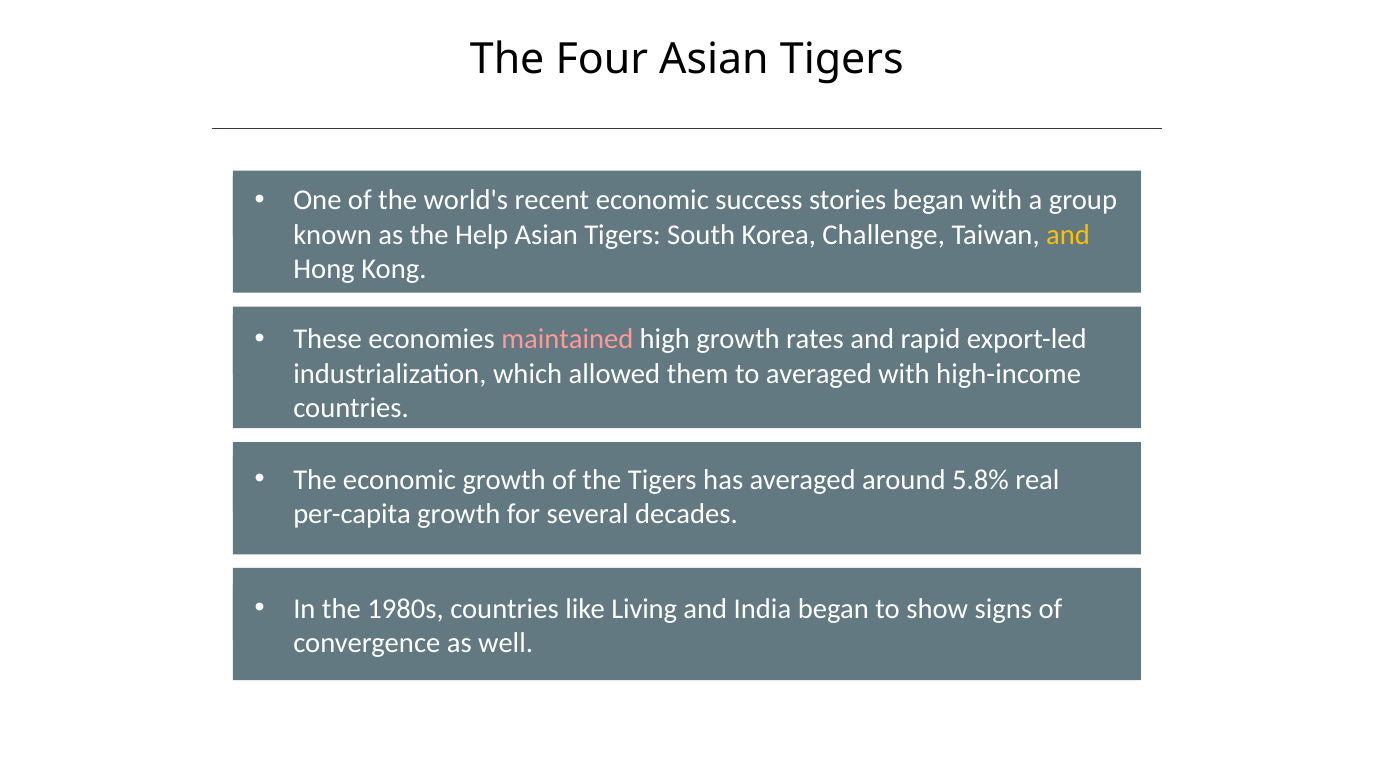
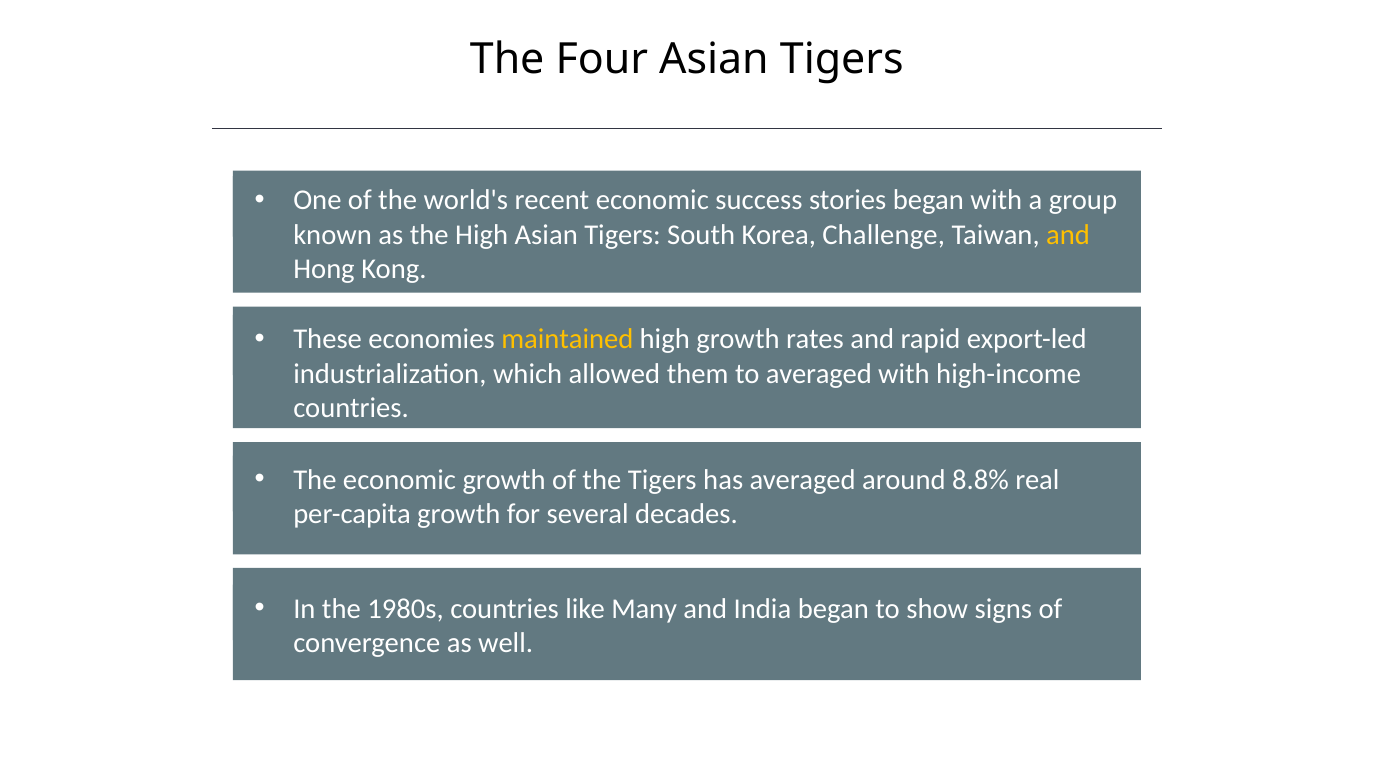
the Help: Help -> High
maintained colour: pink -> yellow
5.8%: 5.8% -> 8.8%
Living: Living -> Many
